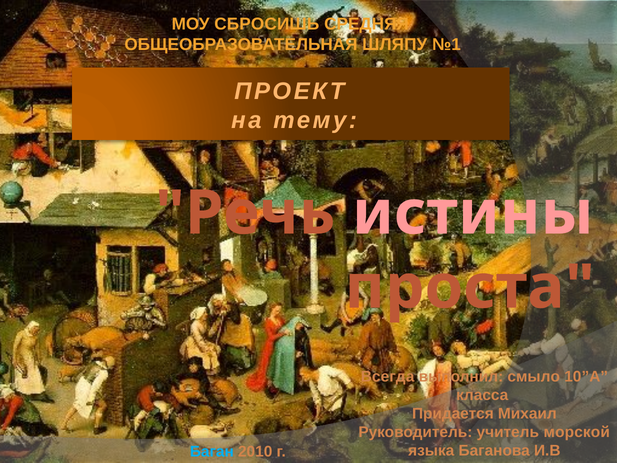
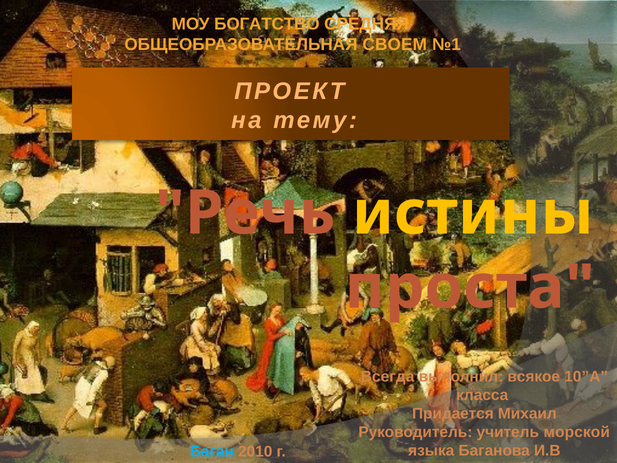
СБРОСИШЬ: СБРОСИШЬ -> БОГАТСТВО
ШЛЯПУ: ШЛЯПУ -> СВОЕМ
истины colour: pink -> yellow
смыло: смыло -> всякое
